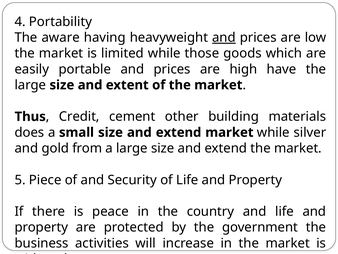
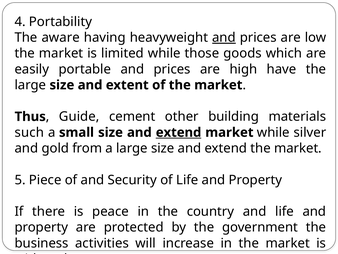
Credit: Credit -> Guide
does: does -> such
extend at (179, 132) underline: none -> present
